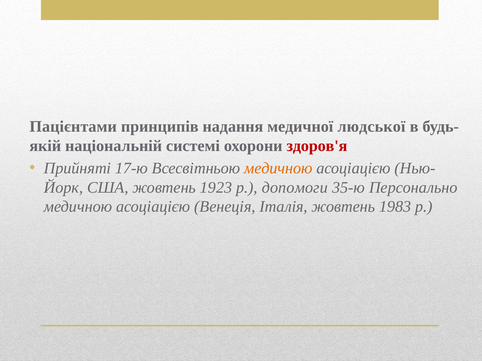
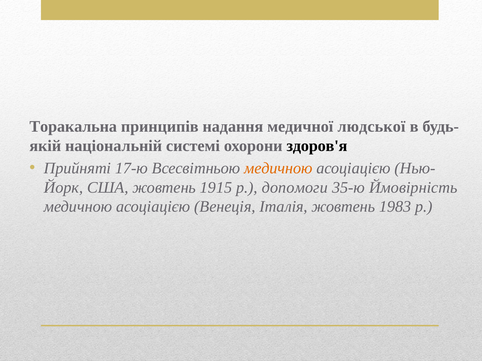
Пацієнтами: Пацієнтами -> Торакальна
здоров'я colour: red -> black
1923: 1923 -> 1915
Персонально: Персонально -> Ймовірність
